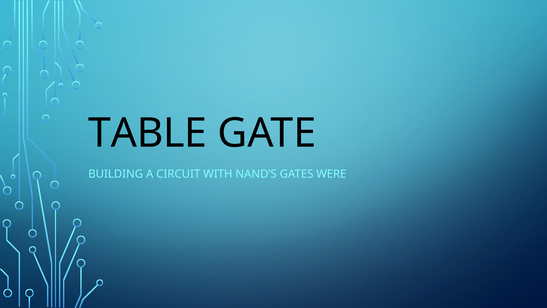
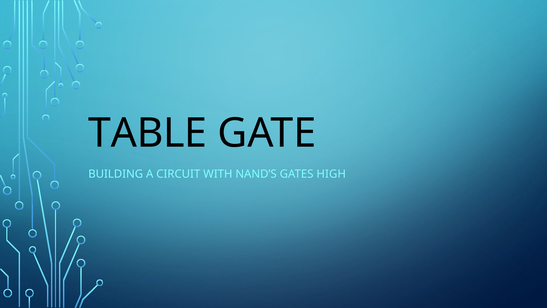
WERE: WERE -> HIGH
